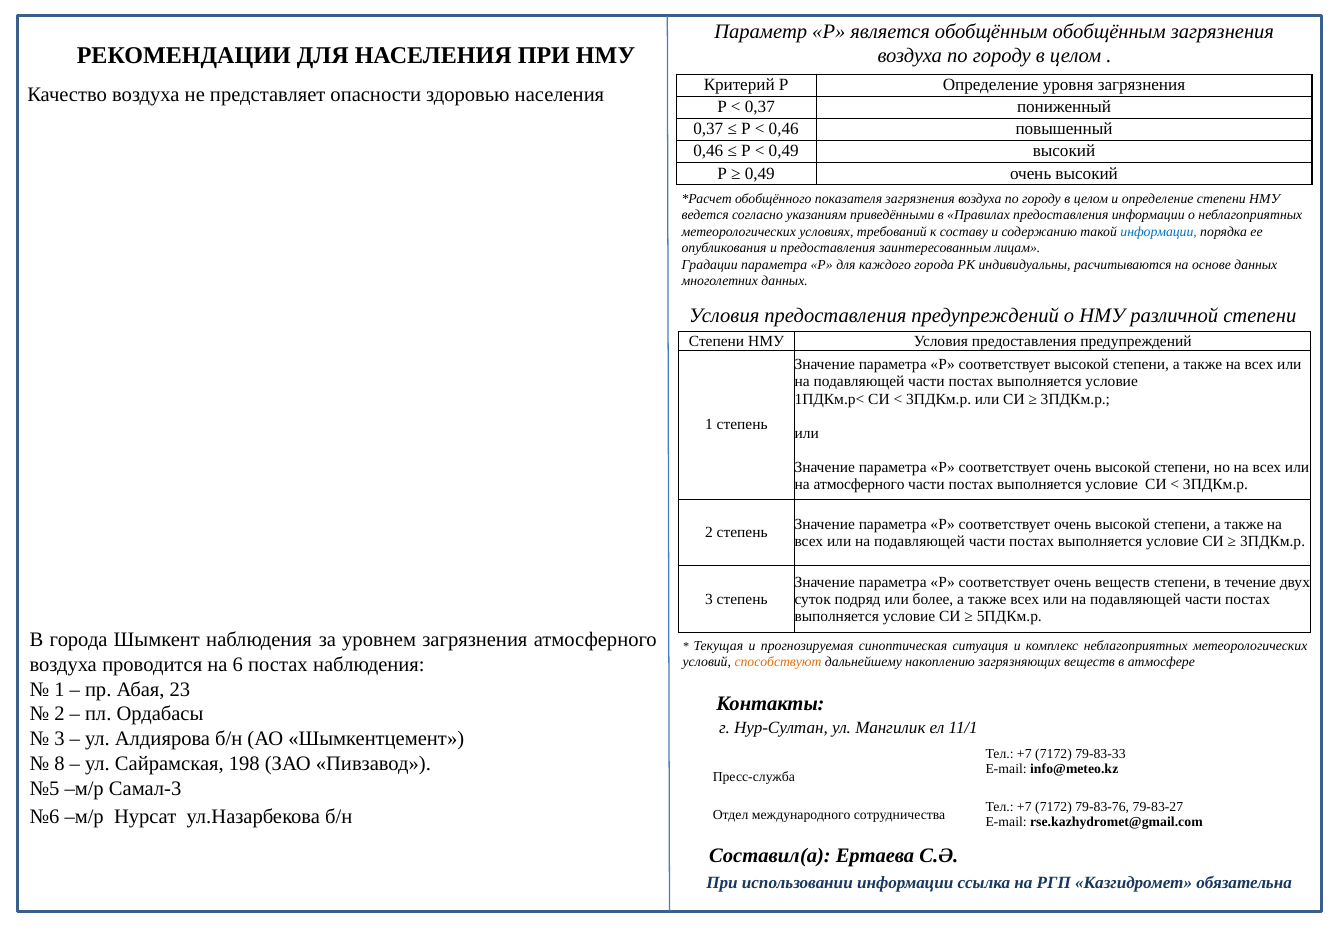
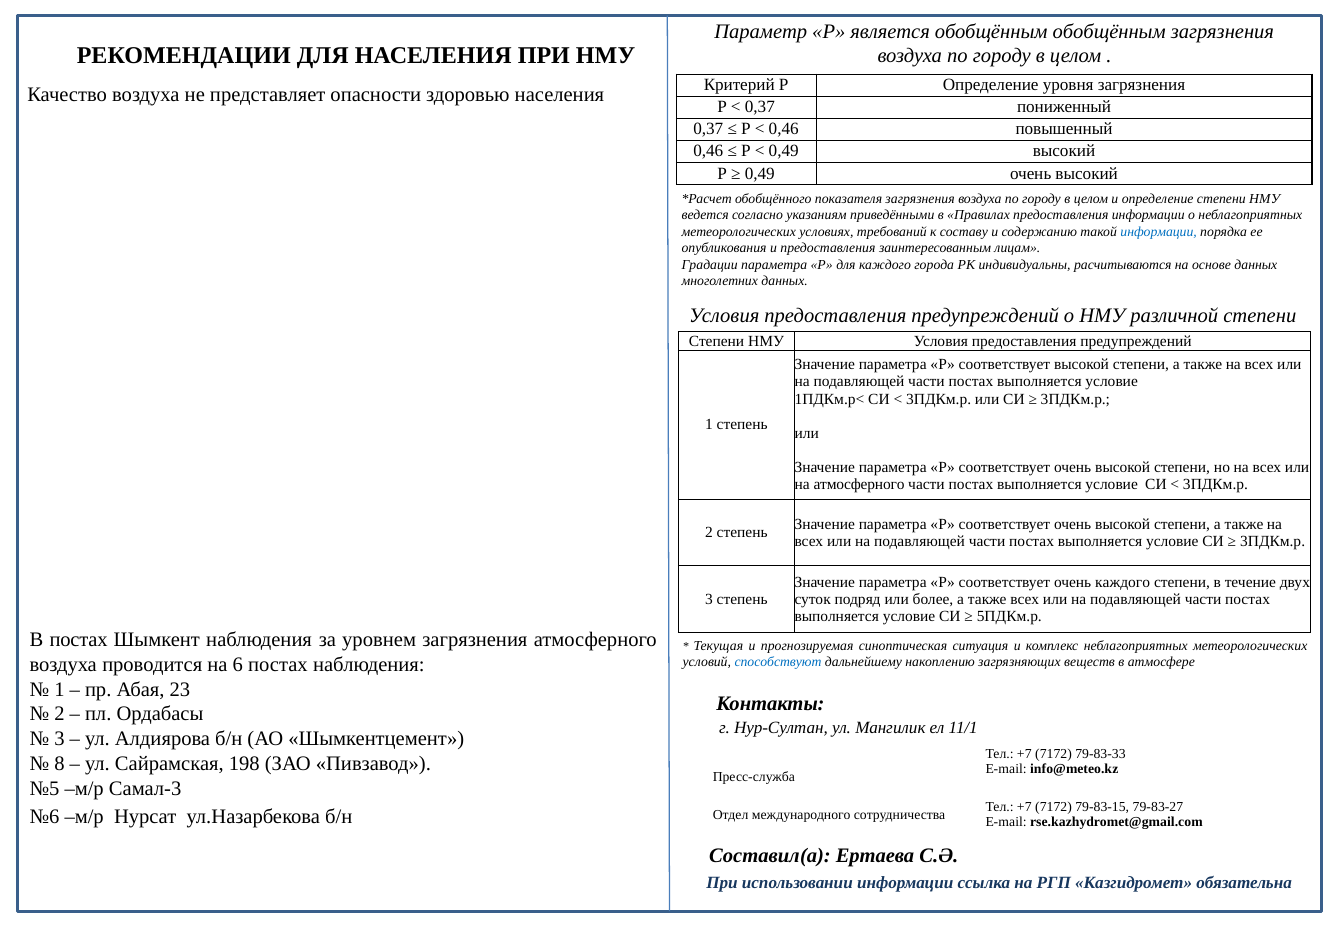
очень веществ: веществ -> каждого
В города: города -> постах
способствуют colour: orange -> blue
79-83-76: 79-83-76 -> 79-83-15
